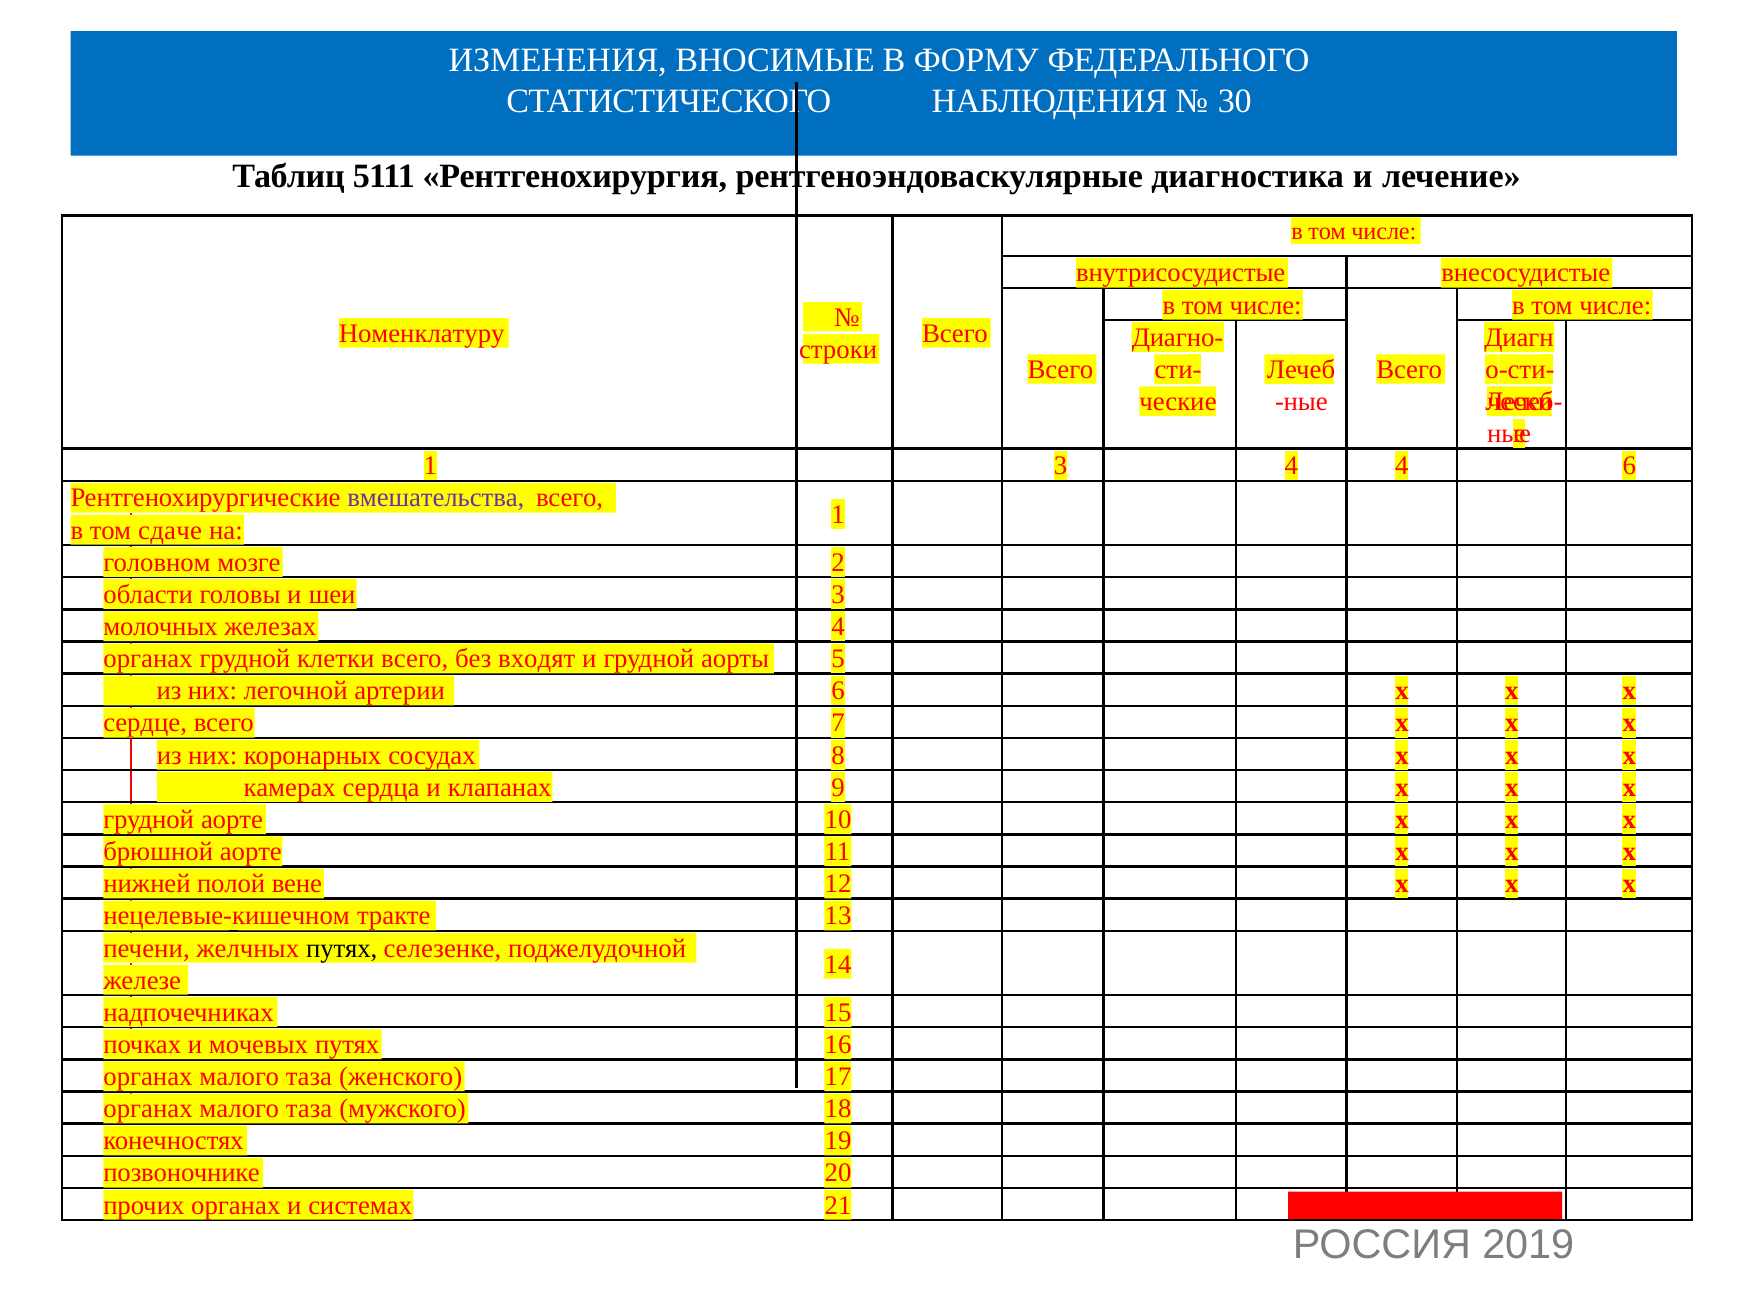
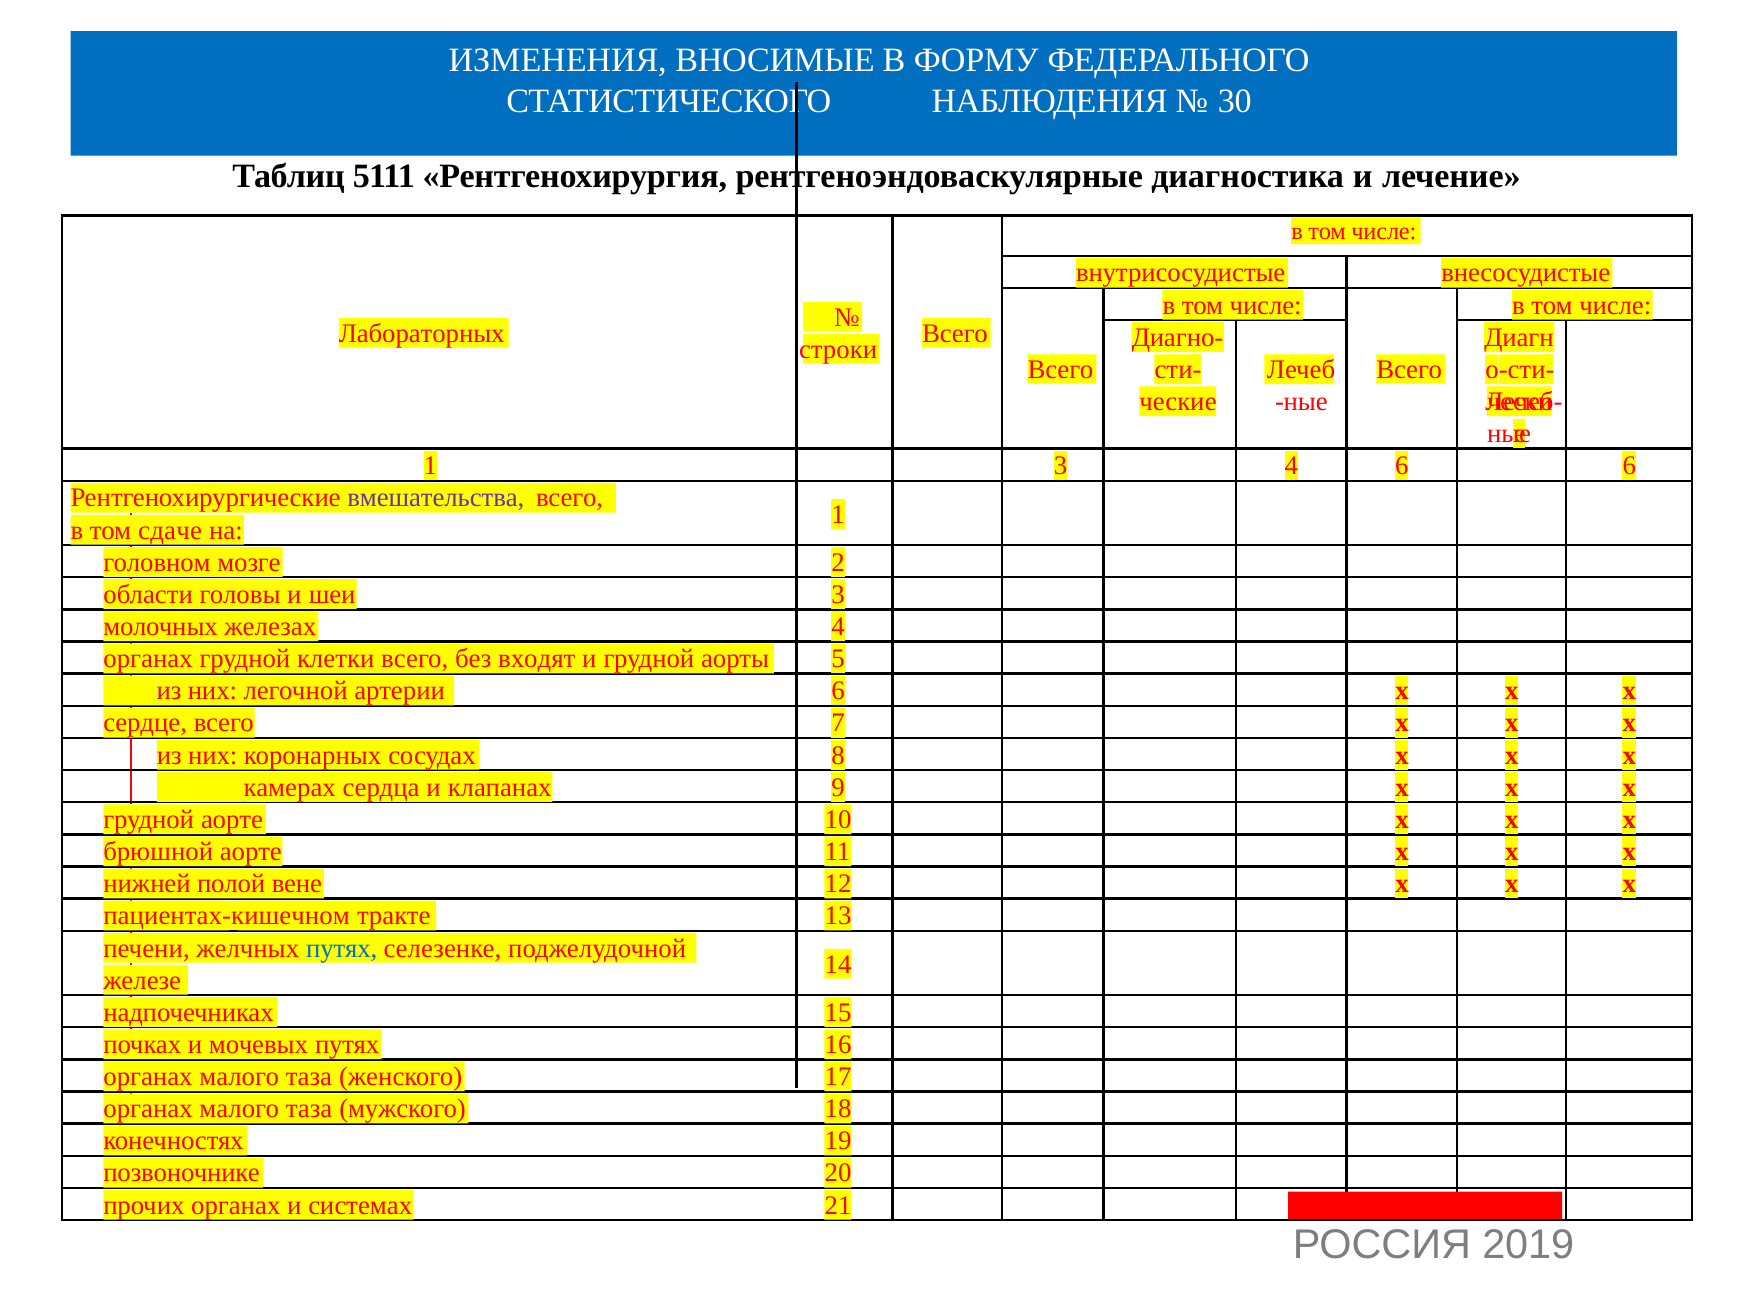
Номенклатуру: Номенклатуру -> Лабораторных
4 4: 4 -> 6
нецелевые-кишечном: нецелевые-кишечном -> пациентах-кишечном
путях at (342, 949) colour: black -> blue
